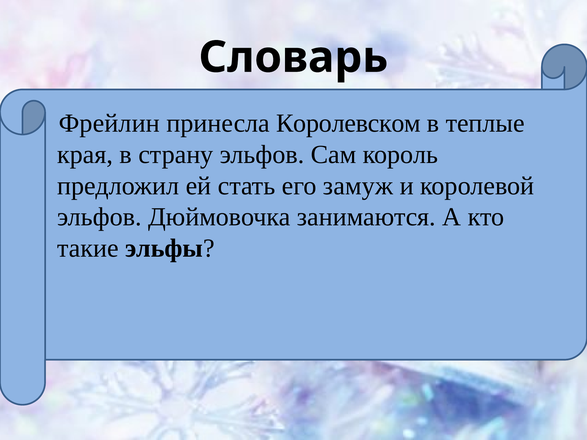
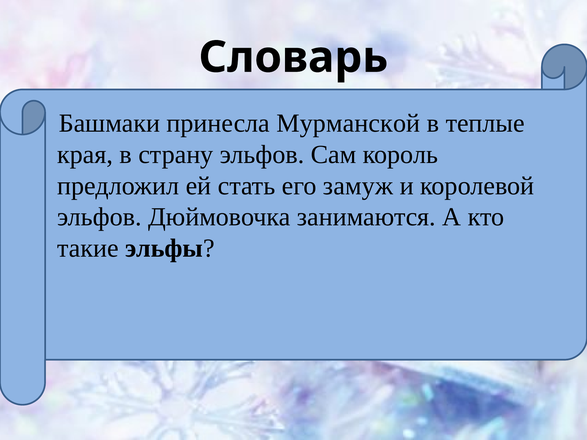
Фрейлин: Фрейлин -> Башмаки
Королевском: Королевском -> Мурманской
